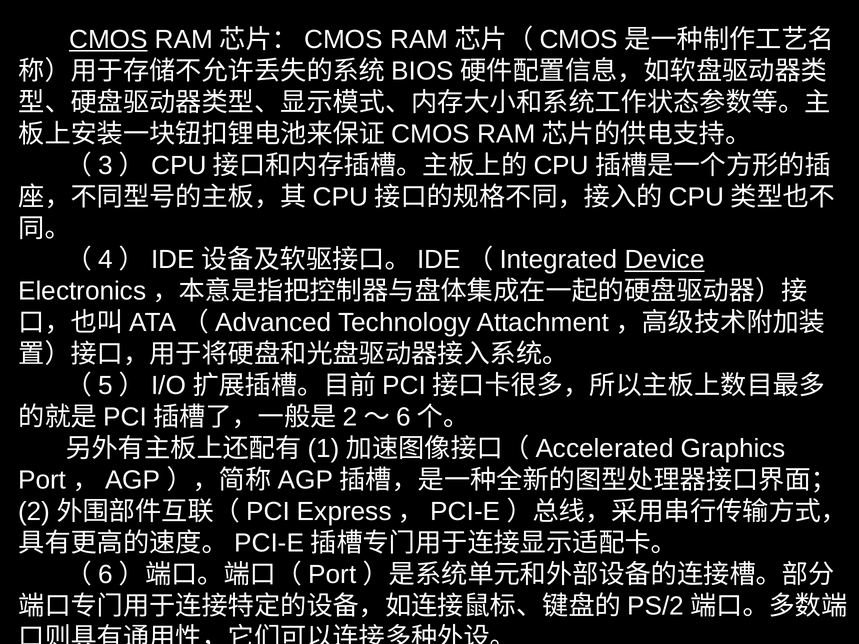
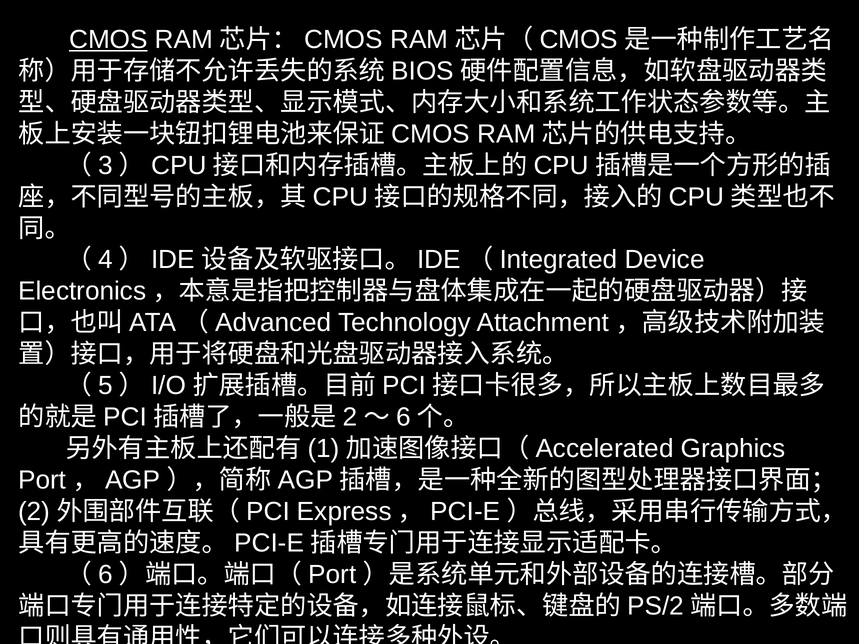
Device underline: present -> none
